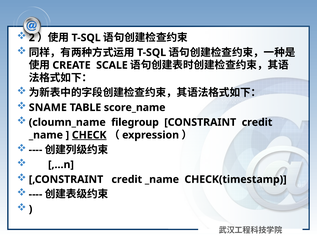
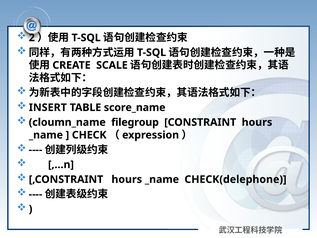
SNAME: SNAME -> INSERT
CONSTRAINT credit: credit -> hours
CHECK underline: present -> none
,CONSTRAINT credit: credit -> hours
CHECK(timestamp: CHECK(timestamp -> CHECK(delephone
